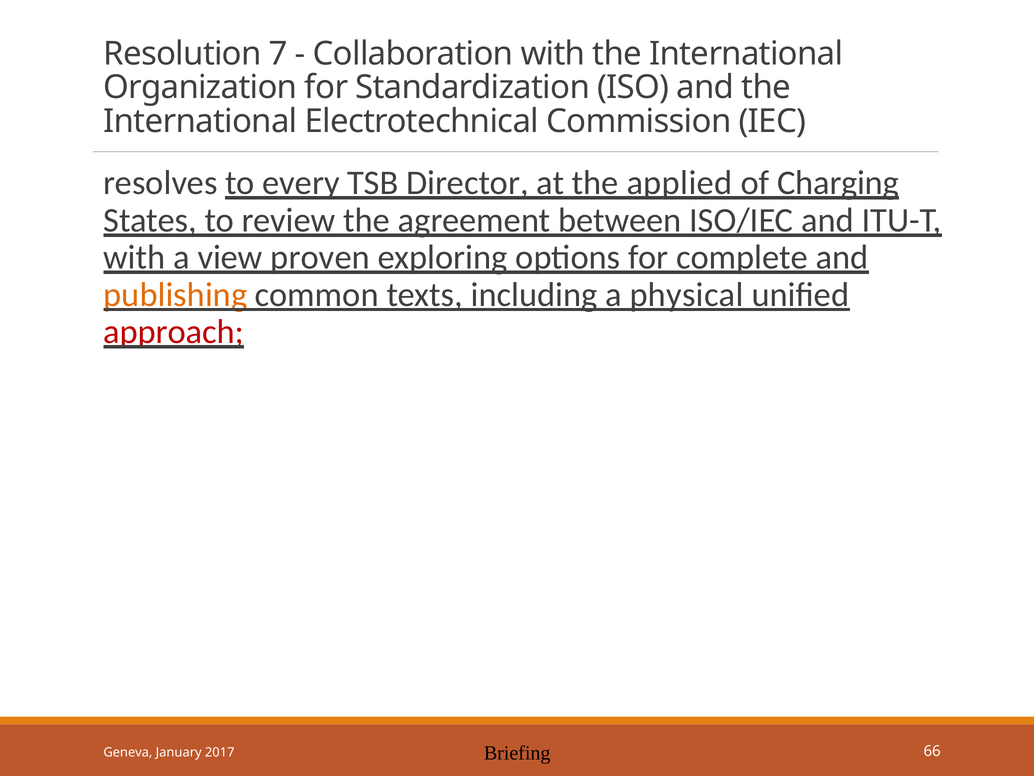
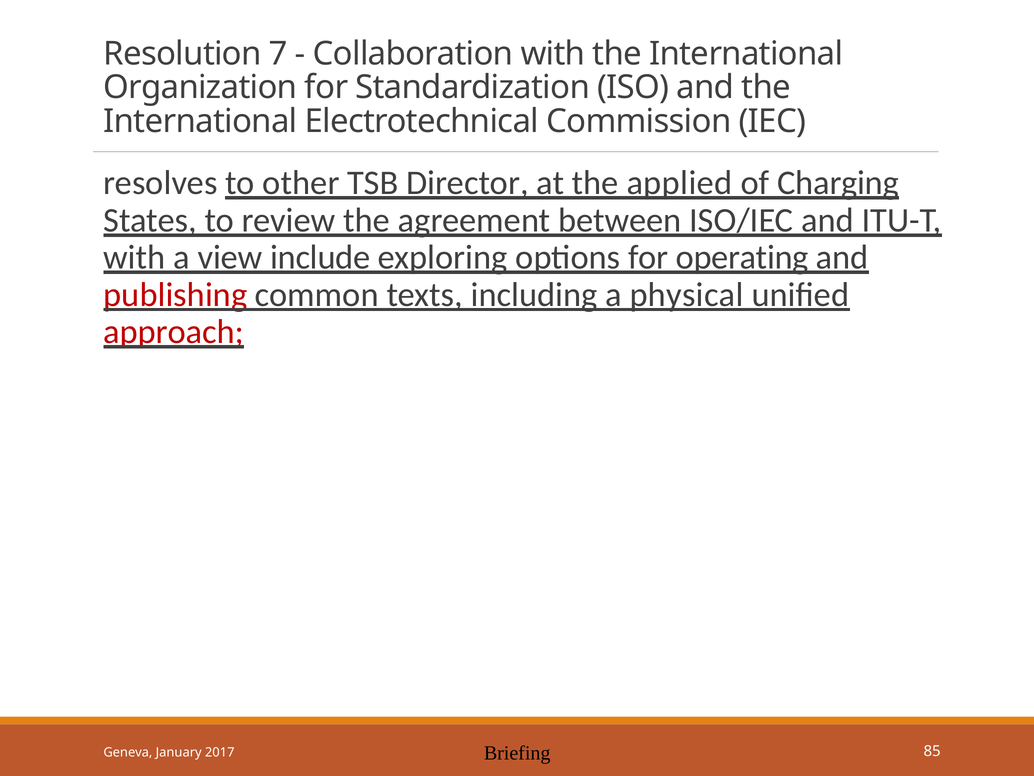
every: every -> other
proven: proven -> include
complete: complete -> operating
publishing colour: orange -> red
66: 66 -> 85
